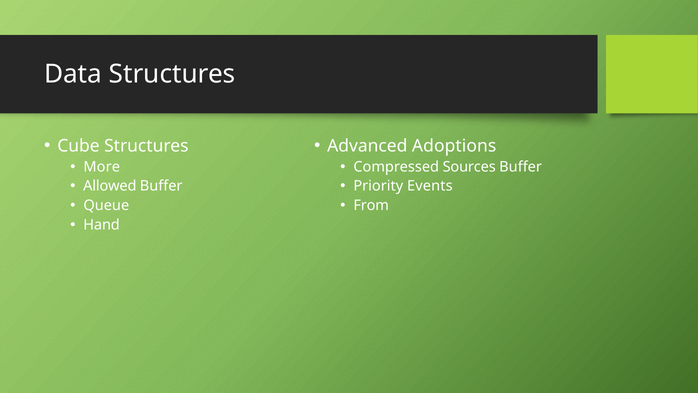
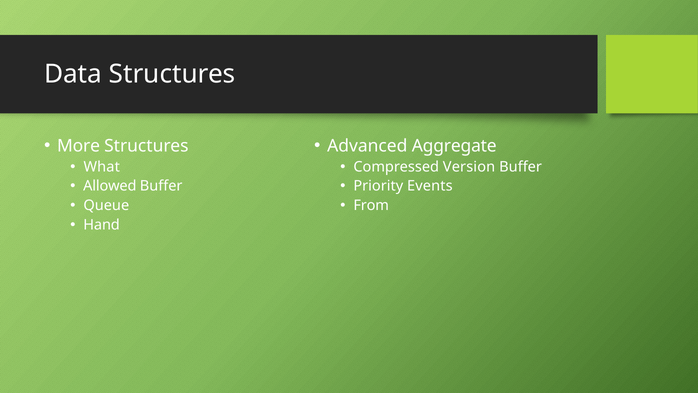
Cube: Cube -> More
Adoptions: Adoptions -> Aggregate
More: More -> What
Sources: Sources -> Version
